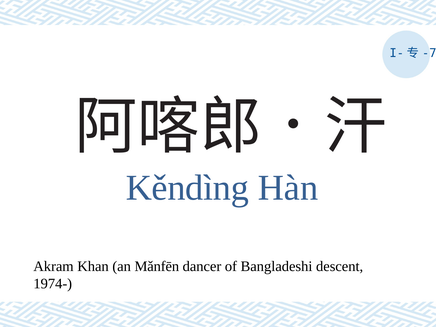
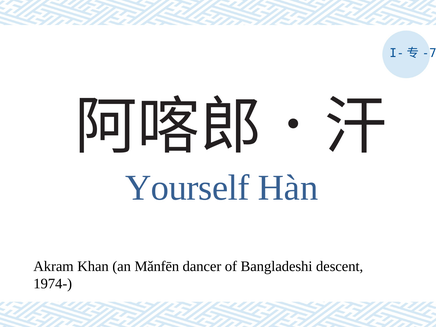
Kěndìng: Kěndìng -> Yourself
